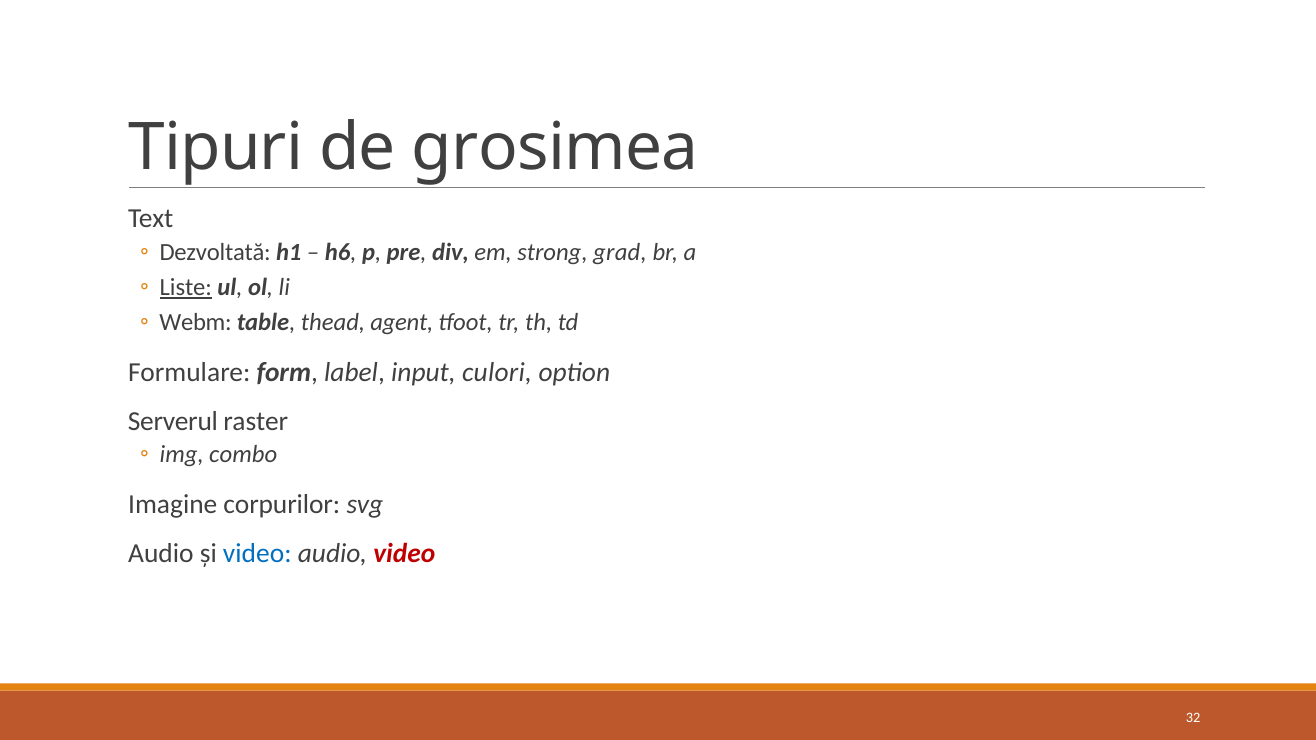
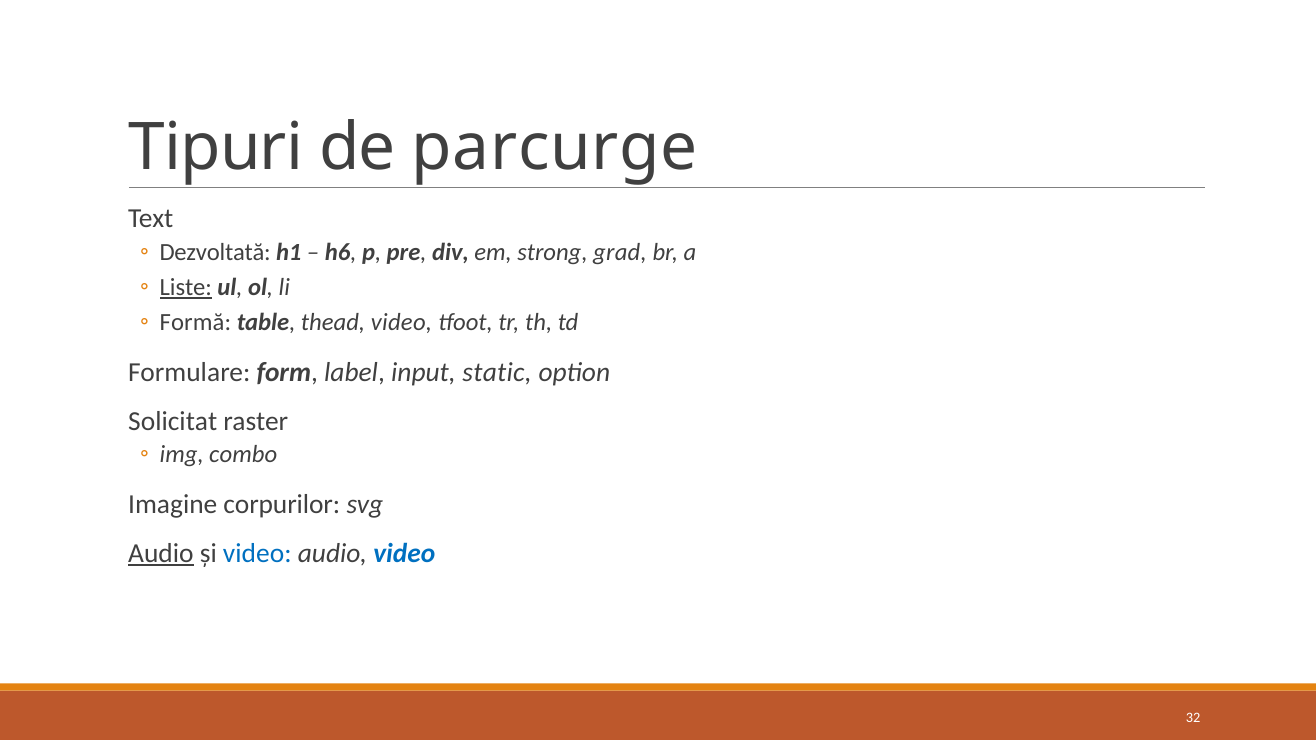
grosimea: grosimea -> parcurge
Webm: Webm -> Formă
thead agent: agent -> video
culori: culori -> static
Serverul: Serverul -> Solicitat
Audio at (161, 554) underline: none -> present
video at (404, 554) colour: red -> blue
